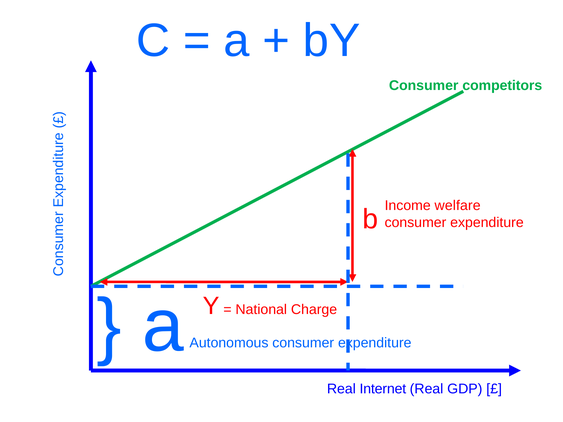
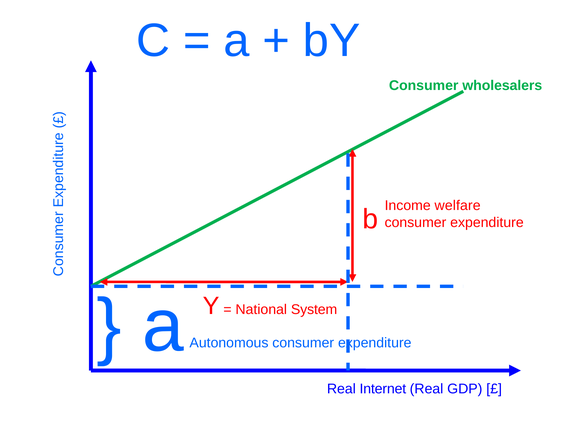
competitors: competitors -> wholesalers
Charge: Charge -> System
